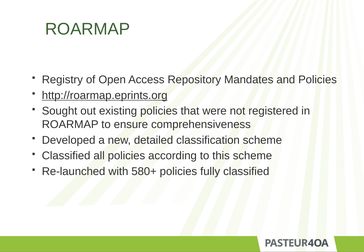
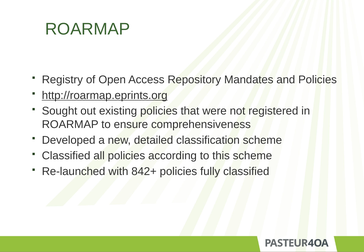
580+: 580+ -> 842+
